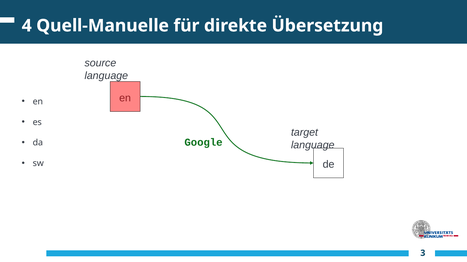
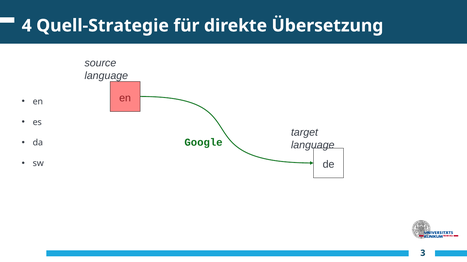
Quell-Manuelle: Quell-Manuelle -> Quell-Strategie
